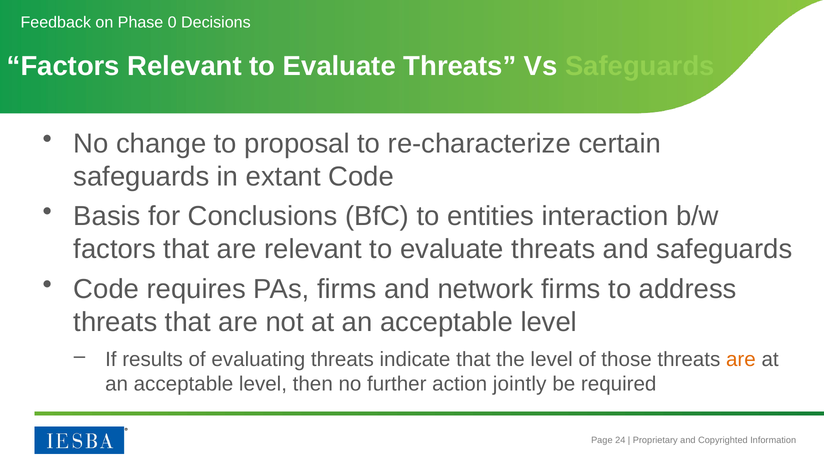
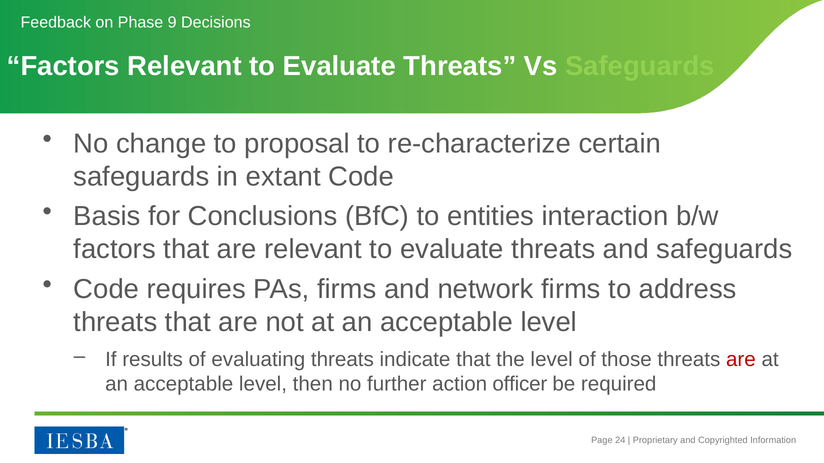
0: 0 -> 9
are at (741, 360) colour: orange -> red
jointly: jointly -> officer
